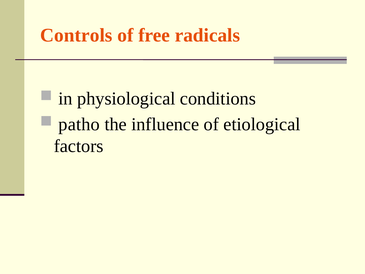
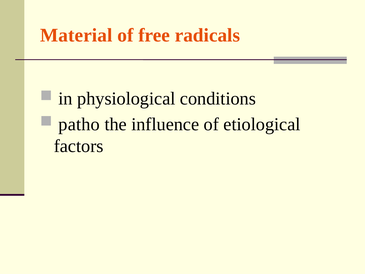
Controls: Controls -> Material
